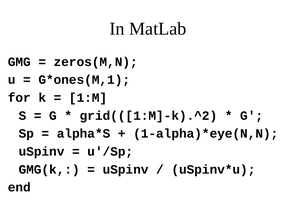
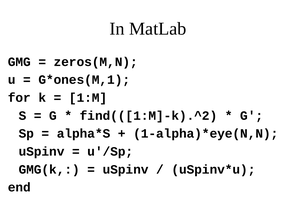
grid(([1:M]-k).^2: grid(([1:M]-k).^2 -> find(([1:M]-k).^2
